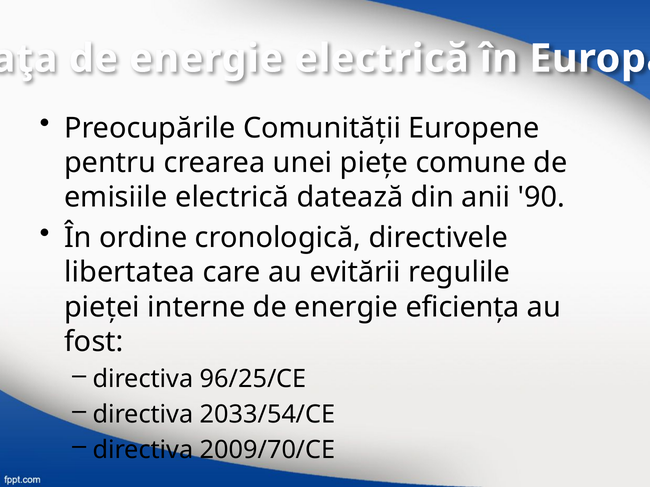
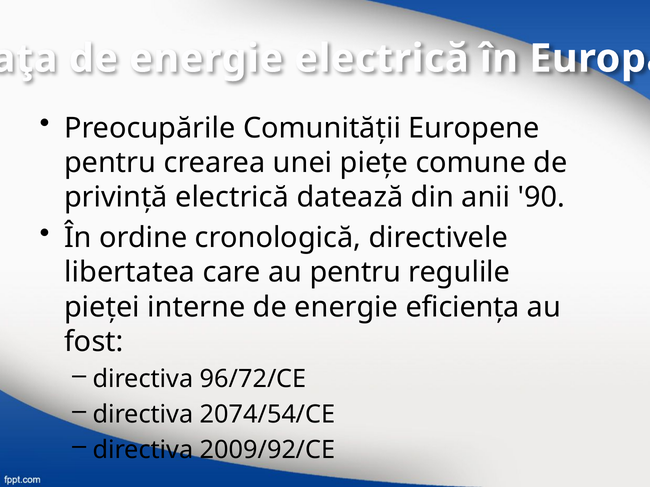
emisiile: emisiile -> privinţă
au evitării: evitării -> pentru
96/25/CE: 96/25/CE -> 96/72/CE
2033/54/CE: 2033/54/CE -> 2074/54/CE
2009/70/CE: 2009/70/CE -> 2009/92/CE
